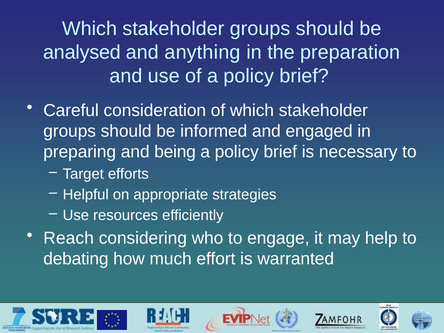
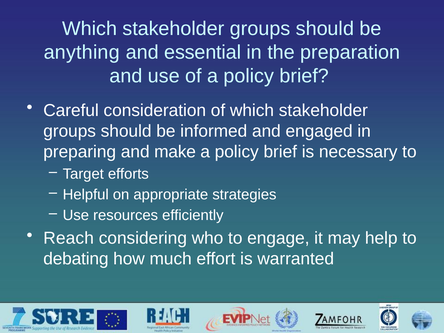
analysed: analysed -> anything
anything: anything -> essential
being: being -> make
